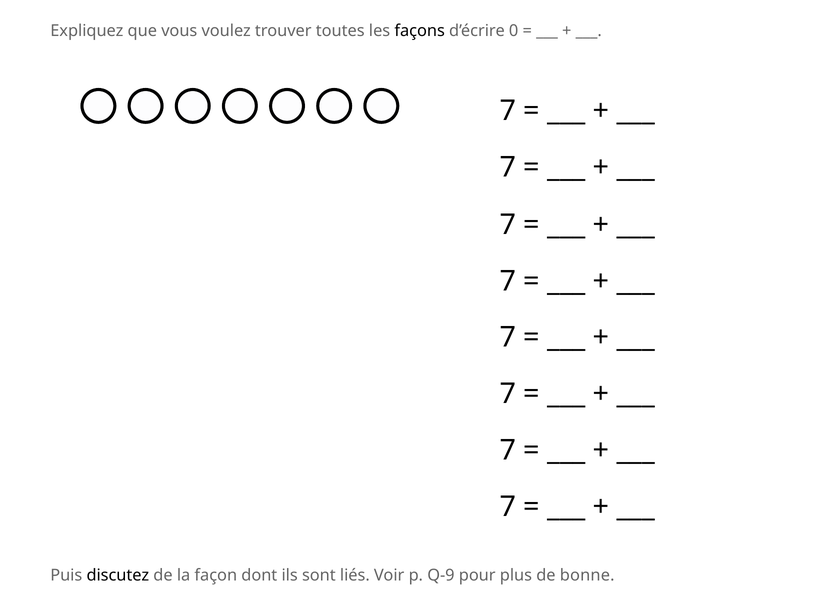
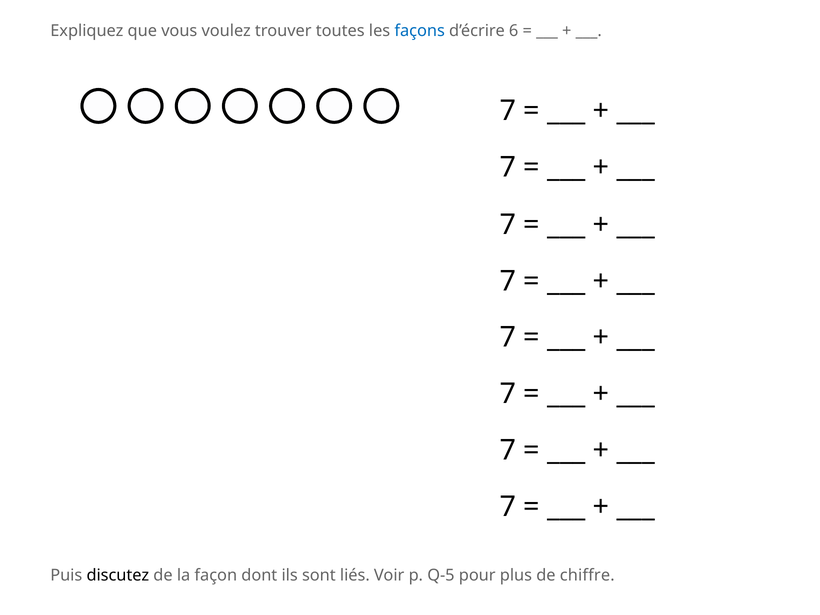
façons colour: black -> blue
0: 0 -> 6
Q-9: Q-9 -> Q-5
bonne: bonne -> chiffre
